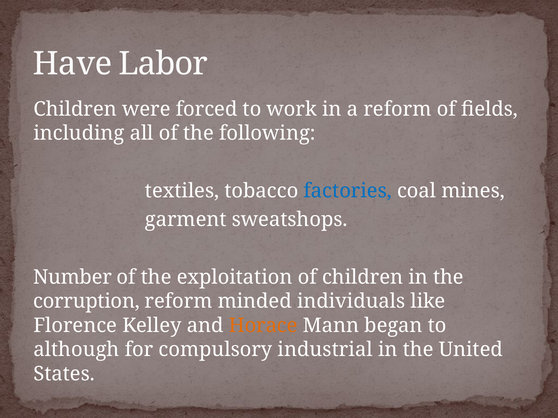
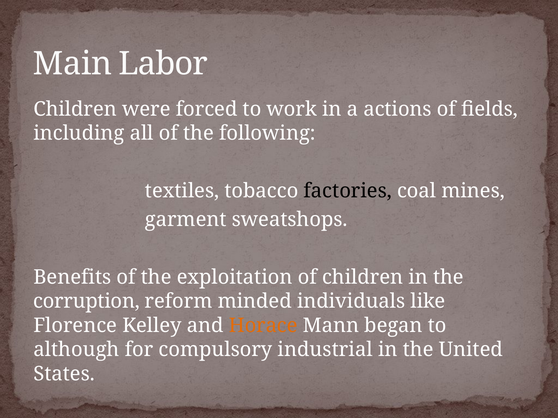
Have: Have -> Main
a reform: reform -> actions
factories colour: blue -> black
Number: Number -> Benefits
